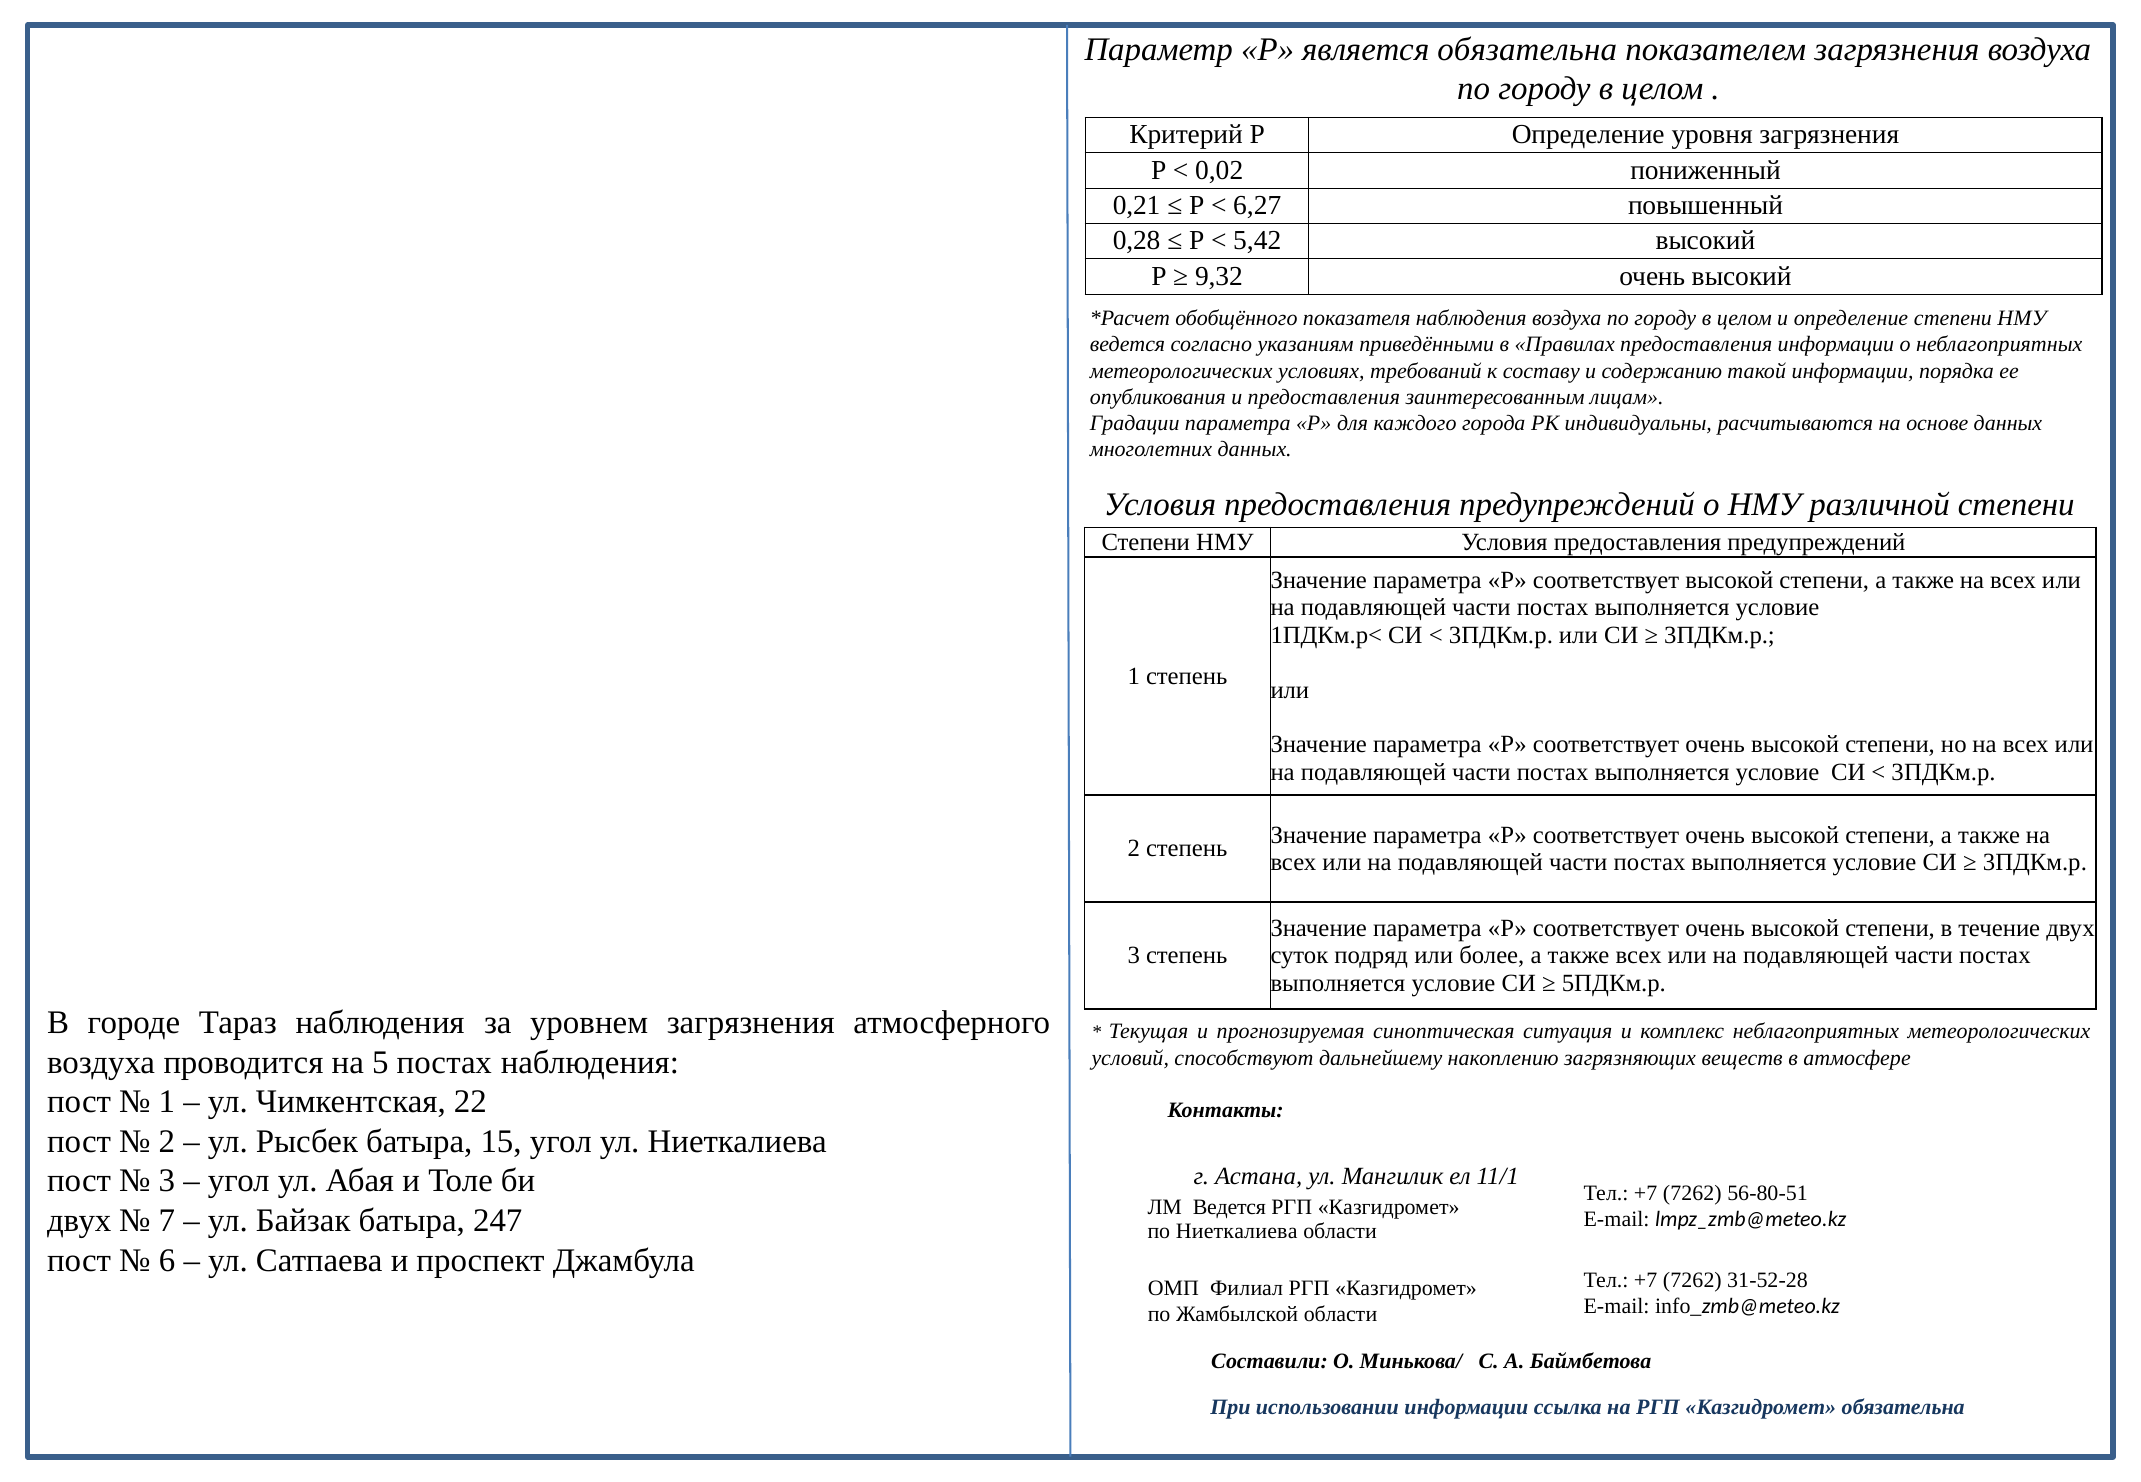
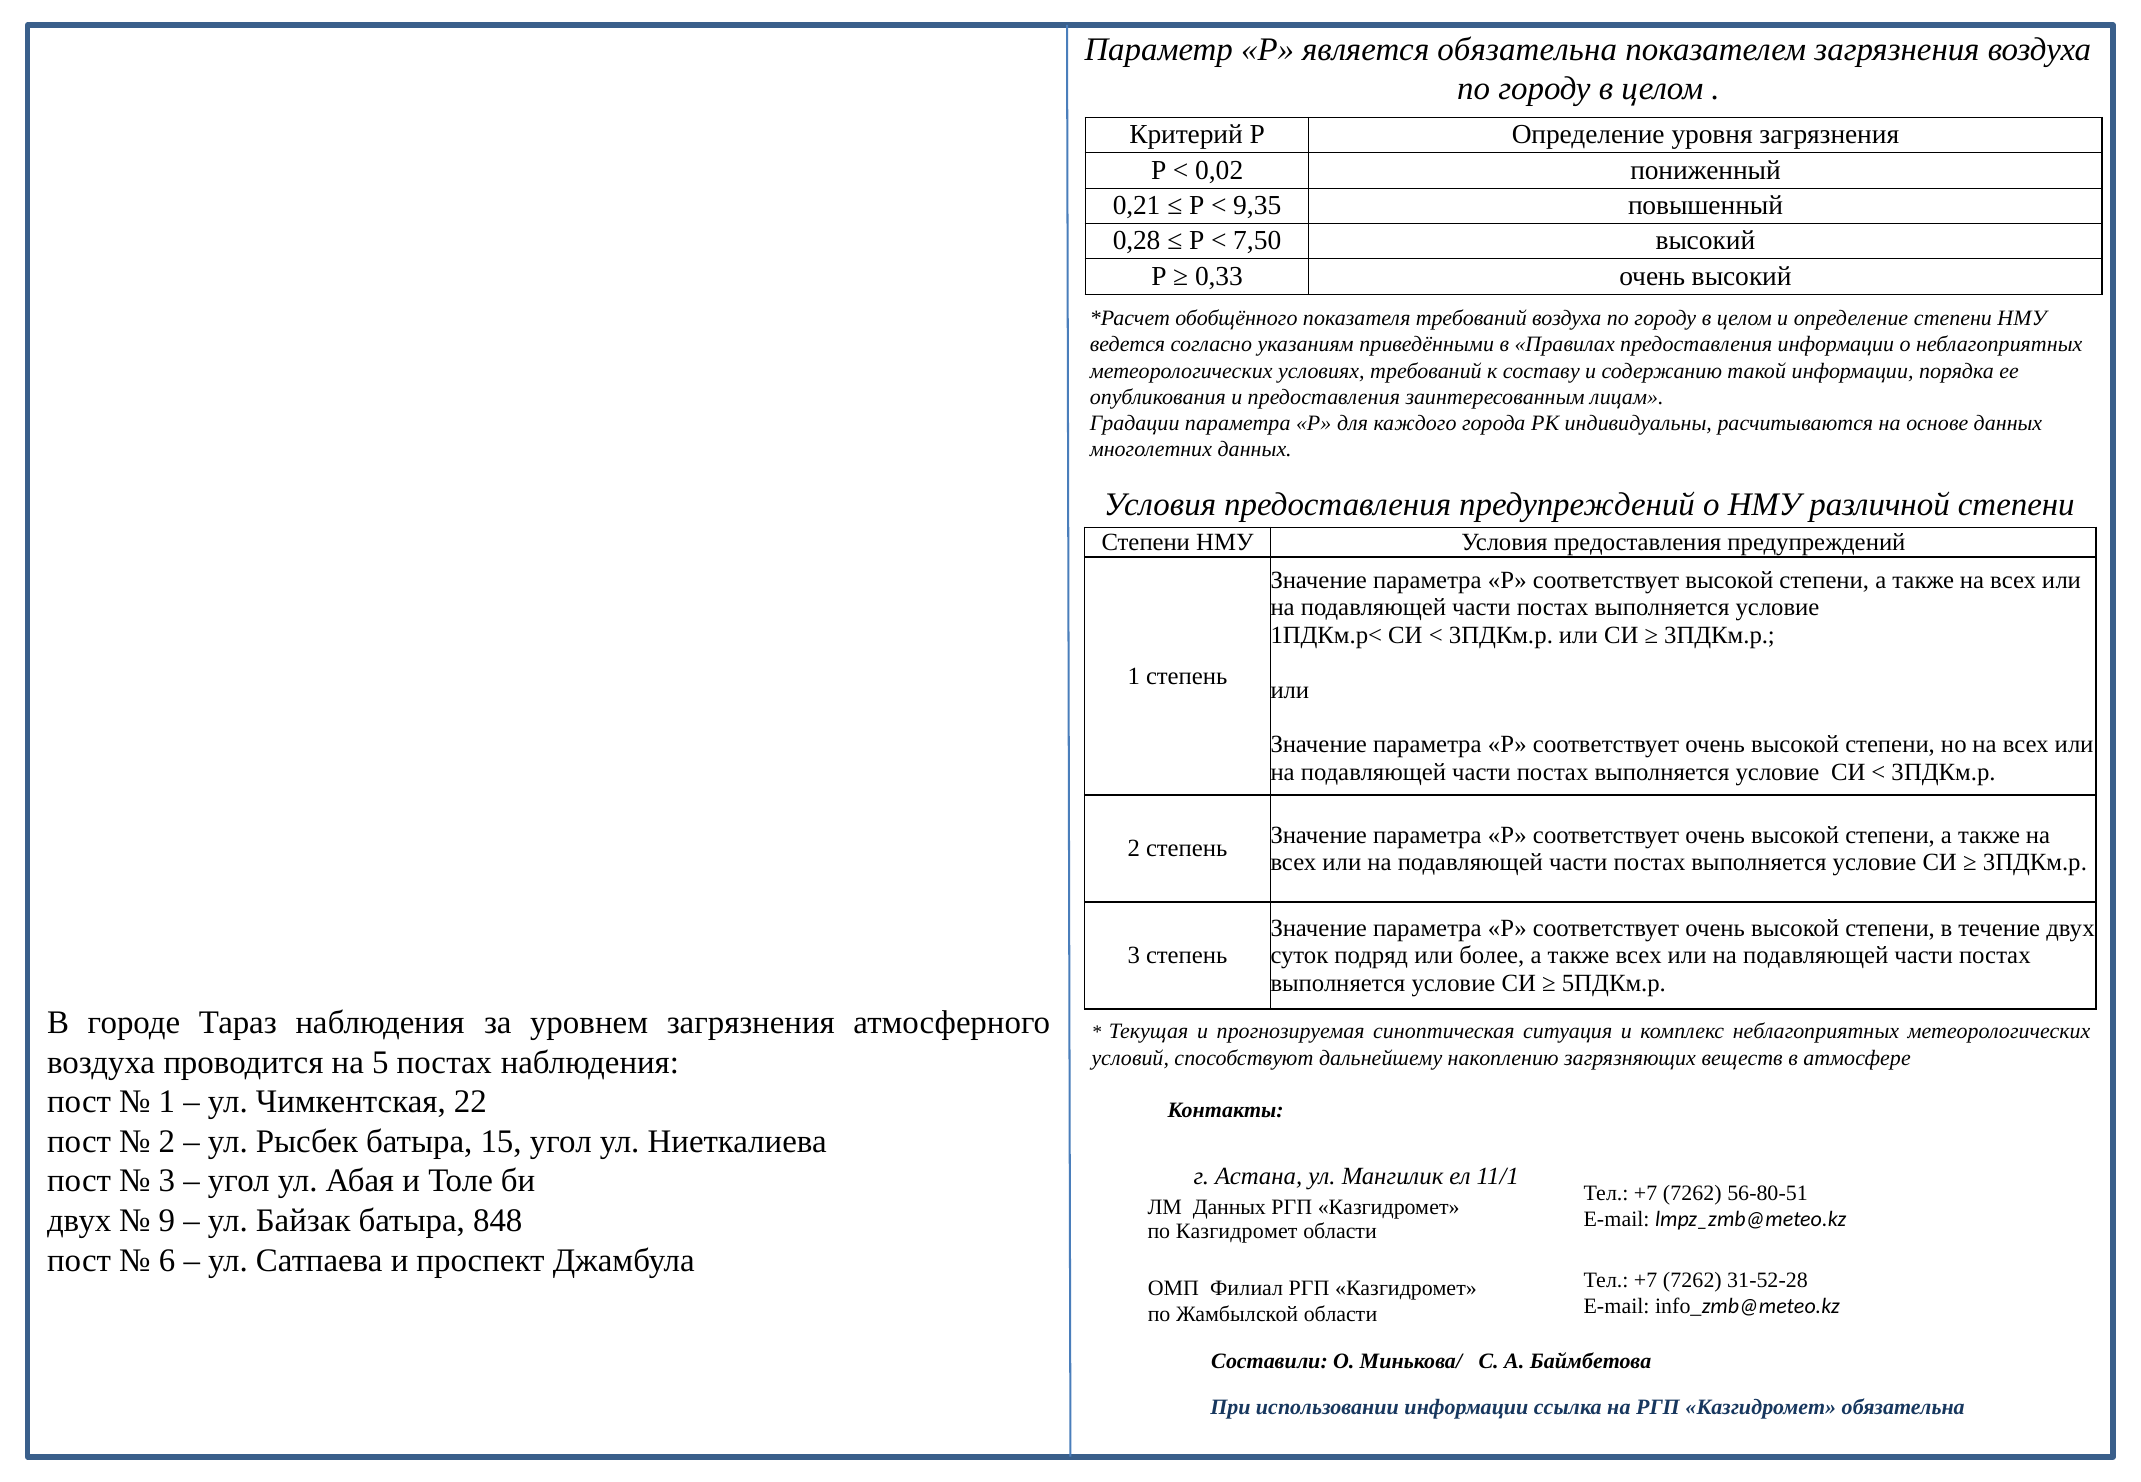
6,27: 6,27 -> 9,35
5,42: 5,42 -> 7,50
9,32: 9,32 -> 0,33
показателя наблюдения: наблюдения -> требований
ЛМ Ведется: Ведется -> Данных
7: 7 -> 9
247: 247 -> 848
по Ниеткалиева: Ниеткалиева -> Казгидромет
